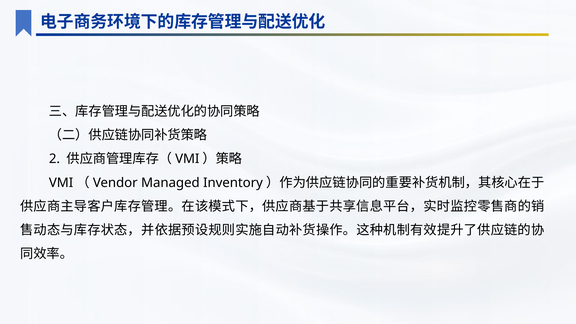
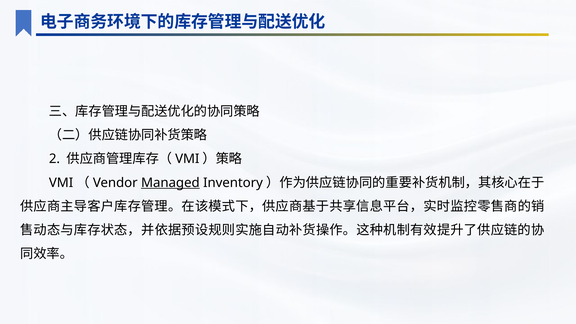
Managed underline: none -> present
